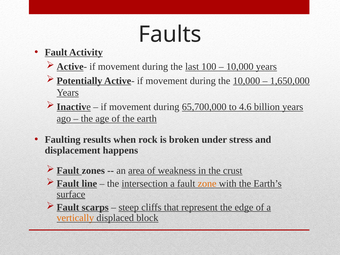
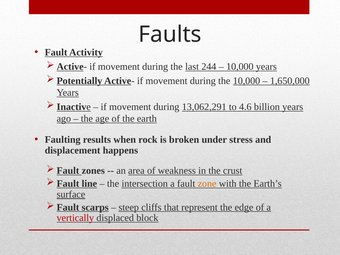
100: 100 -> 244
65,700,000: 65,700,000 -> 13,062,291
vertically colour: orange -> red
